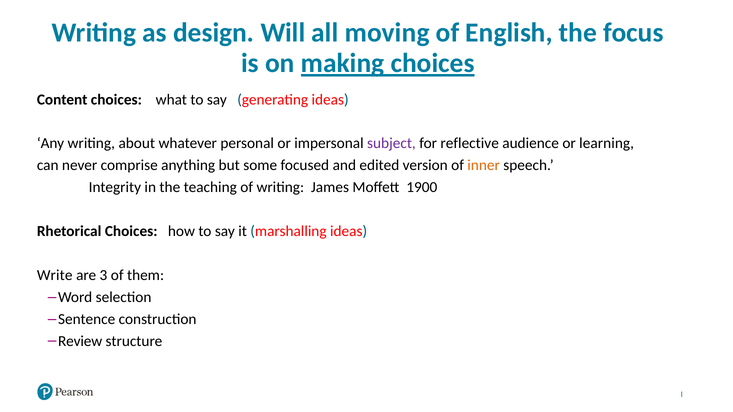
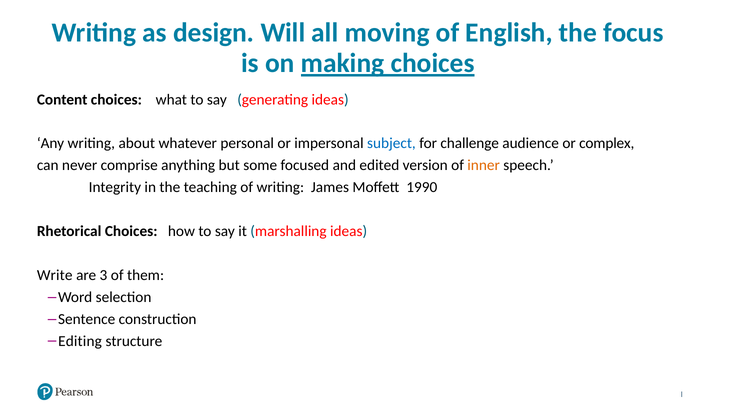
subject colour: purple -> blue
reflective: reflective -> challenge
learning: learning -> complex
1900: 1900 -> 1990
Review: Review -> Editing
